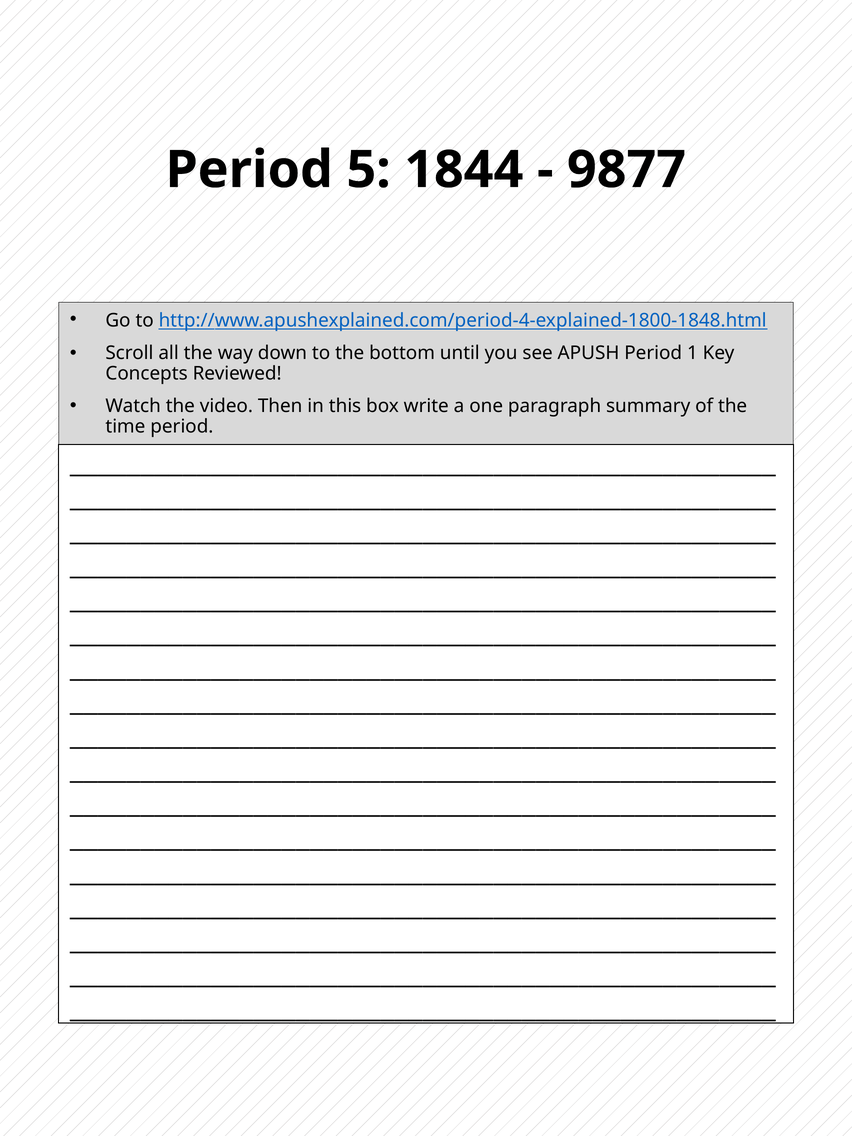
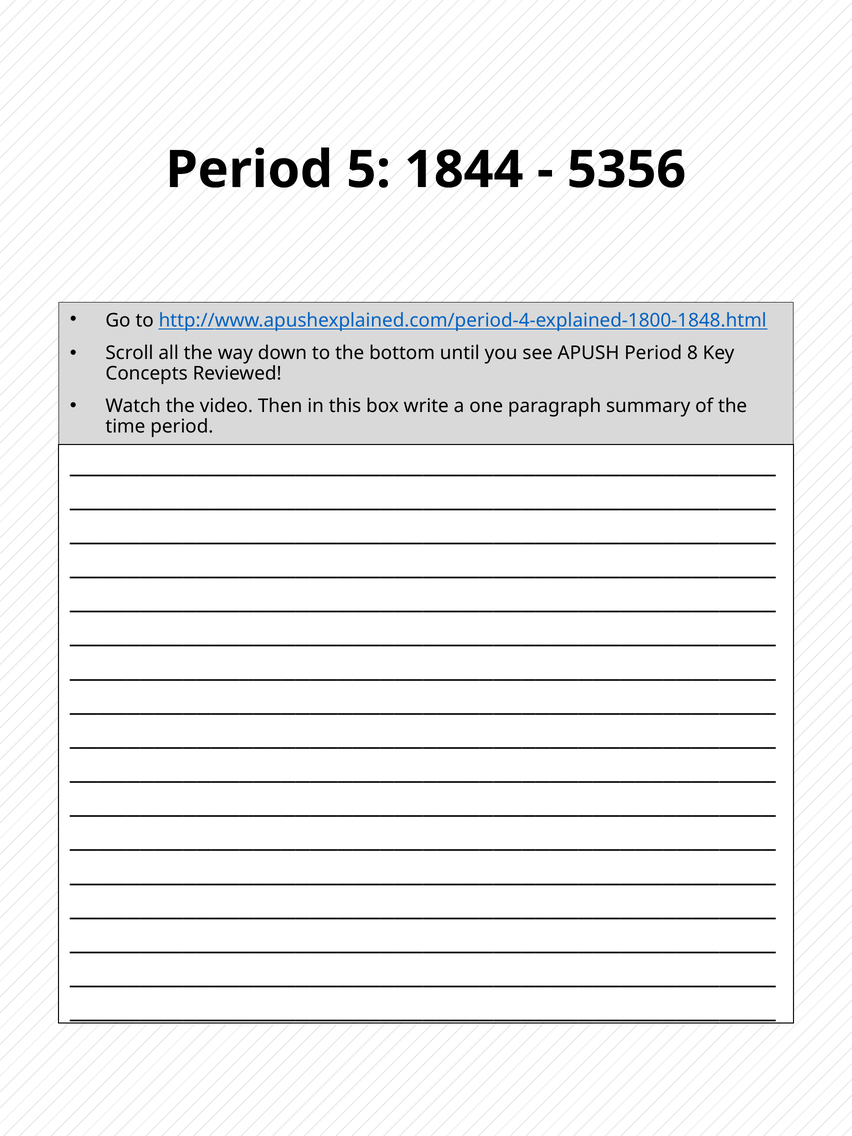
9877: 9877 -> 5356
1: 1 -> 8
